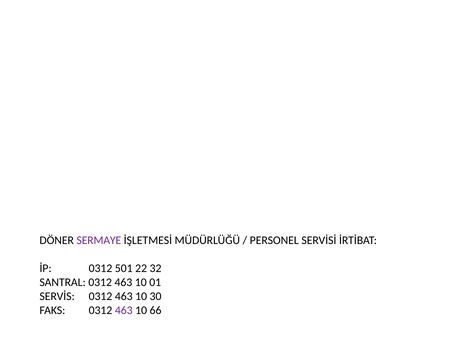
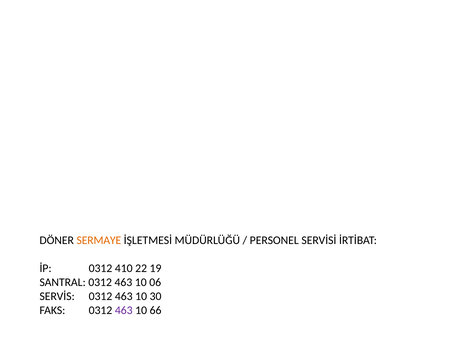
SERMAYE colour: purple -> orange
501: 501 -> 410
32: 32 -> 19
01: 01 -> 06
